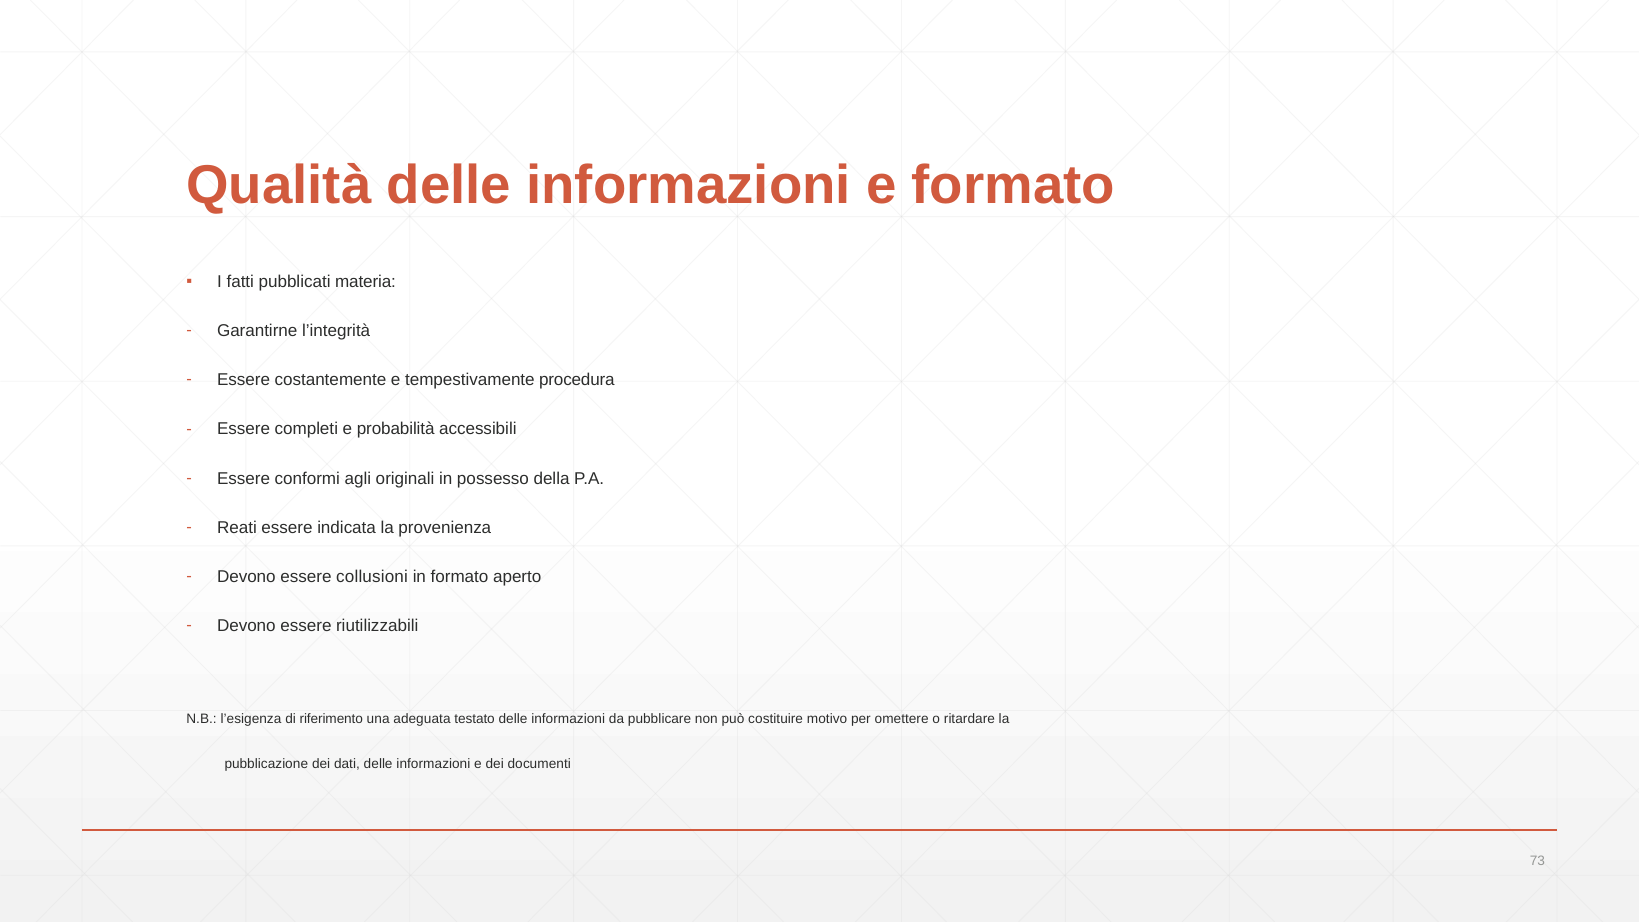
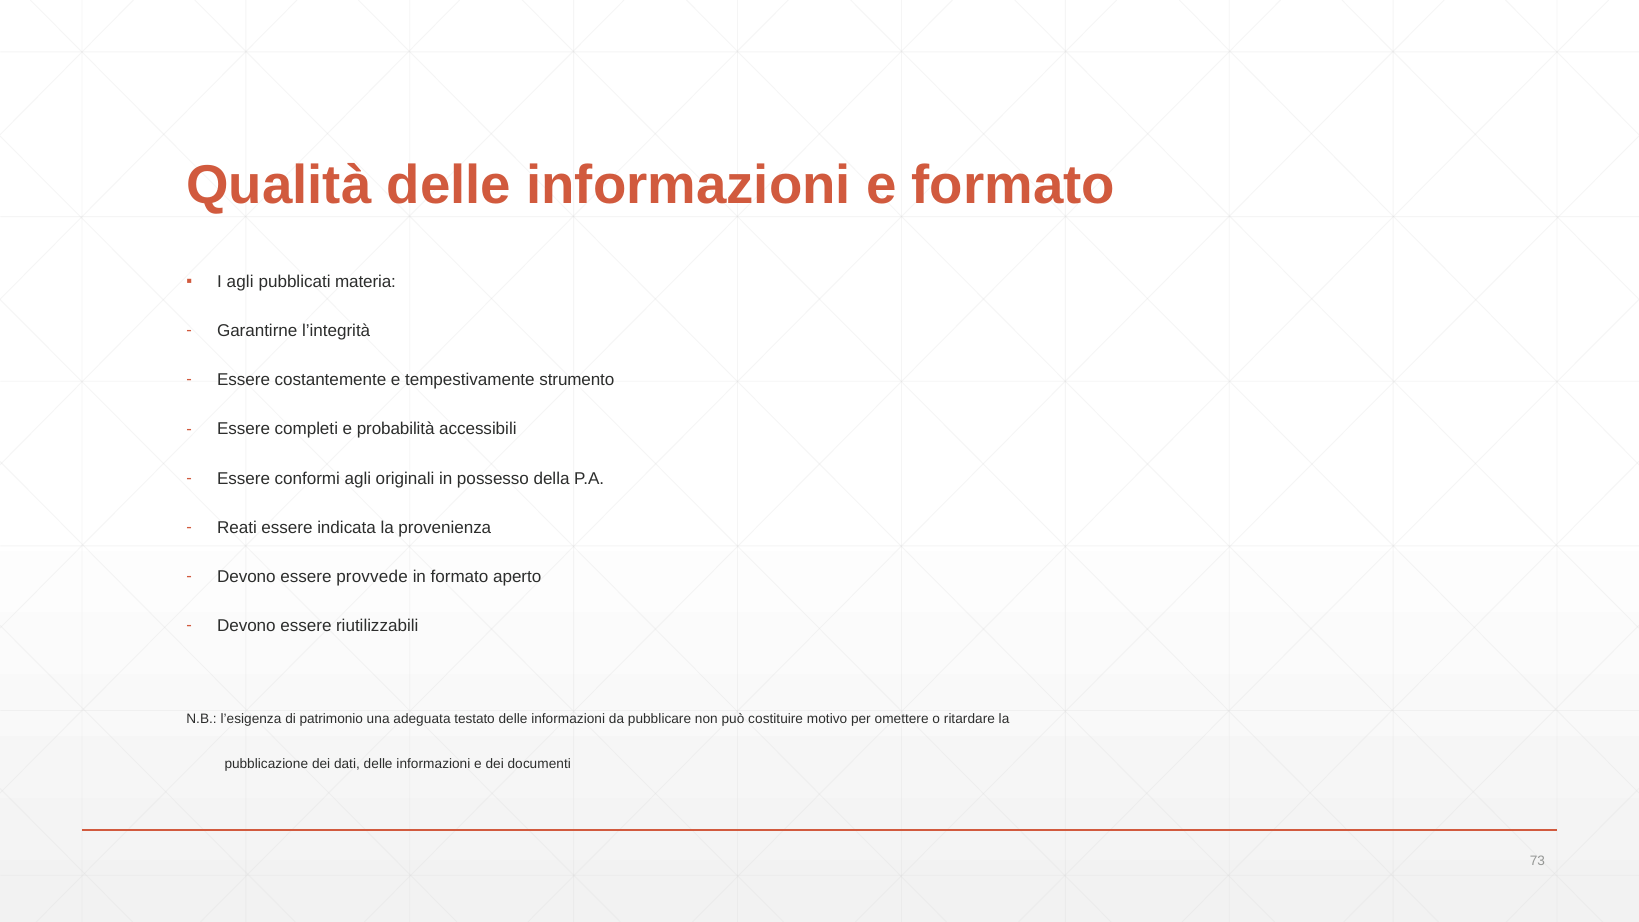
I fatti: fatti -> agli
procedura: procedura -> strumento
collusioni: collusioni -> provvede
riferimento: riferimento -> patrimonio
